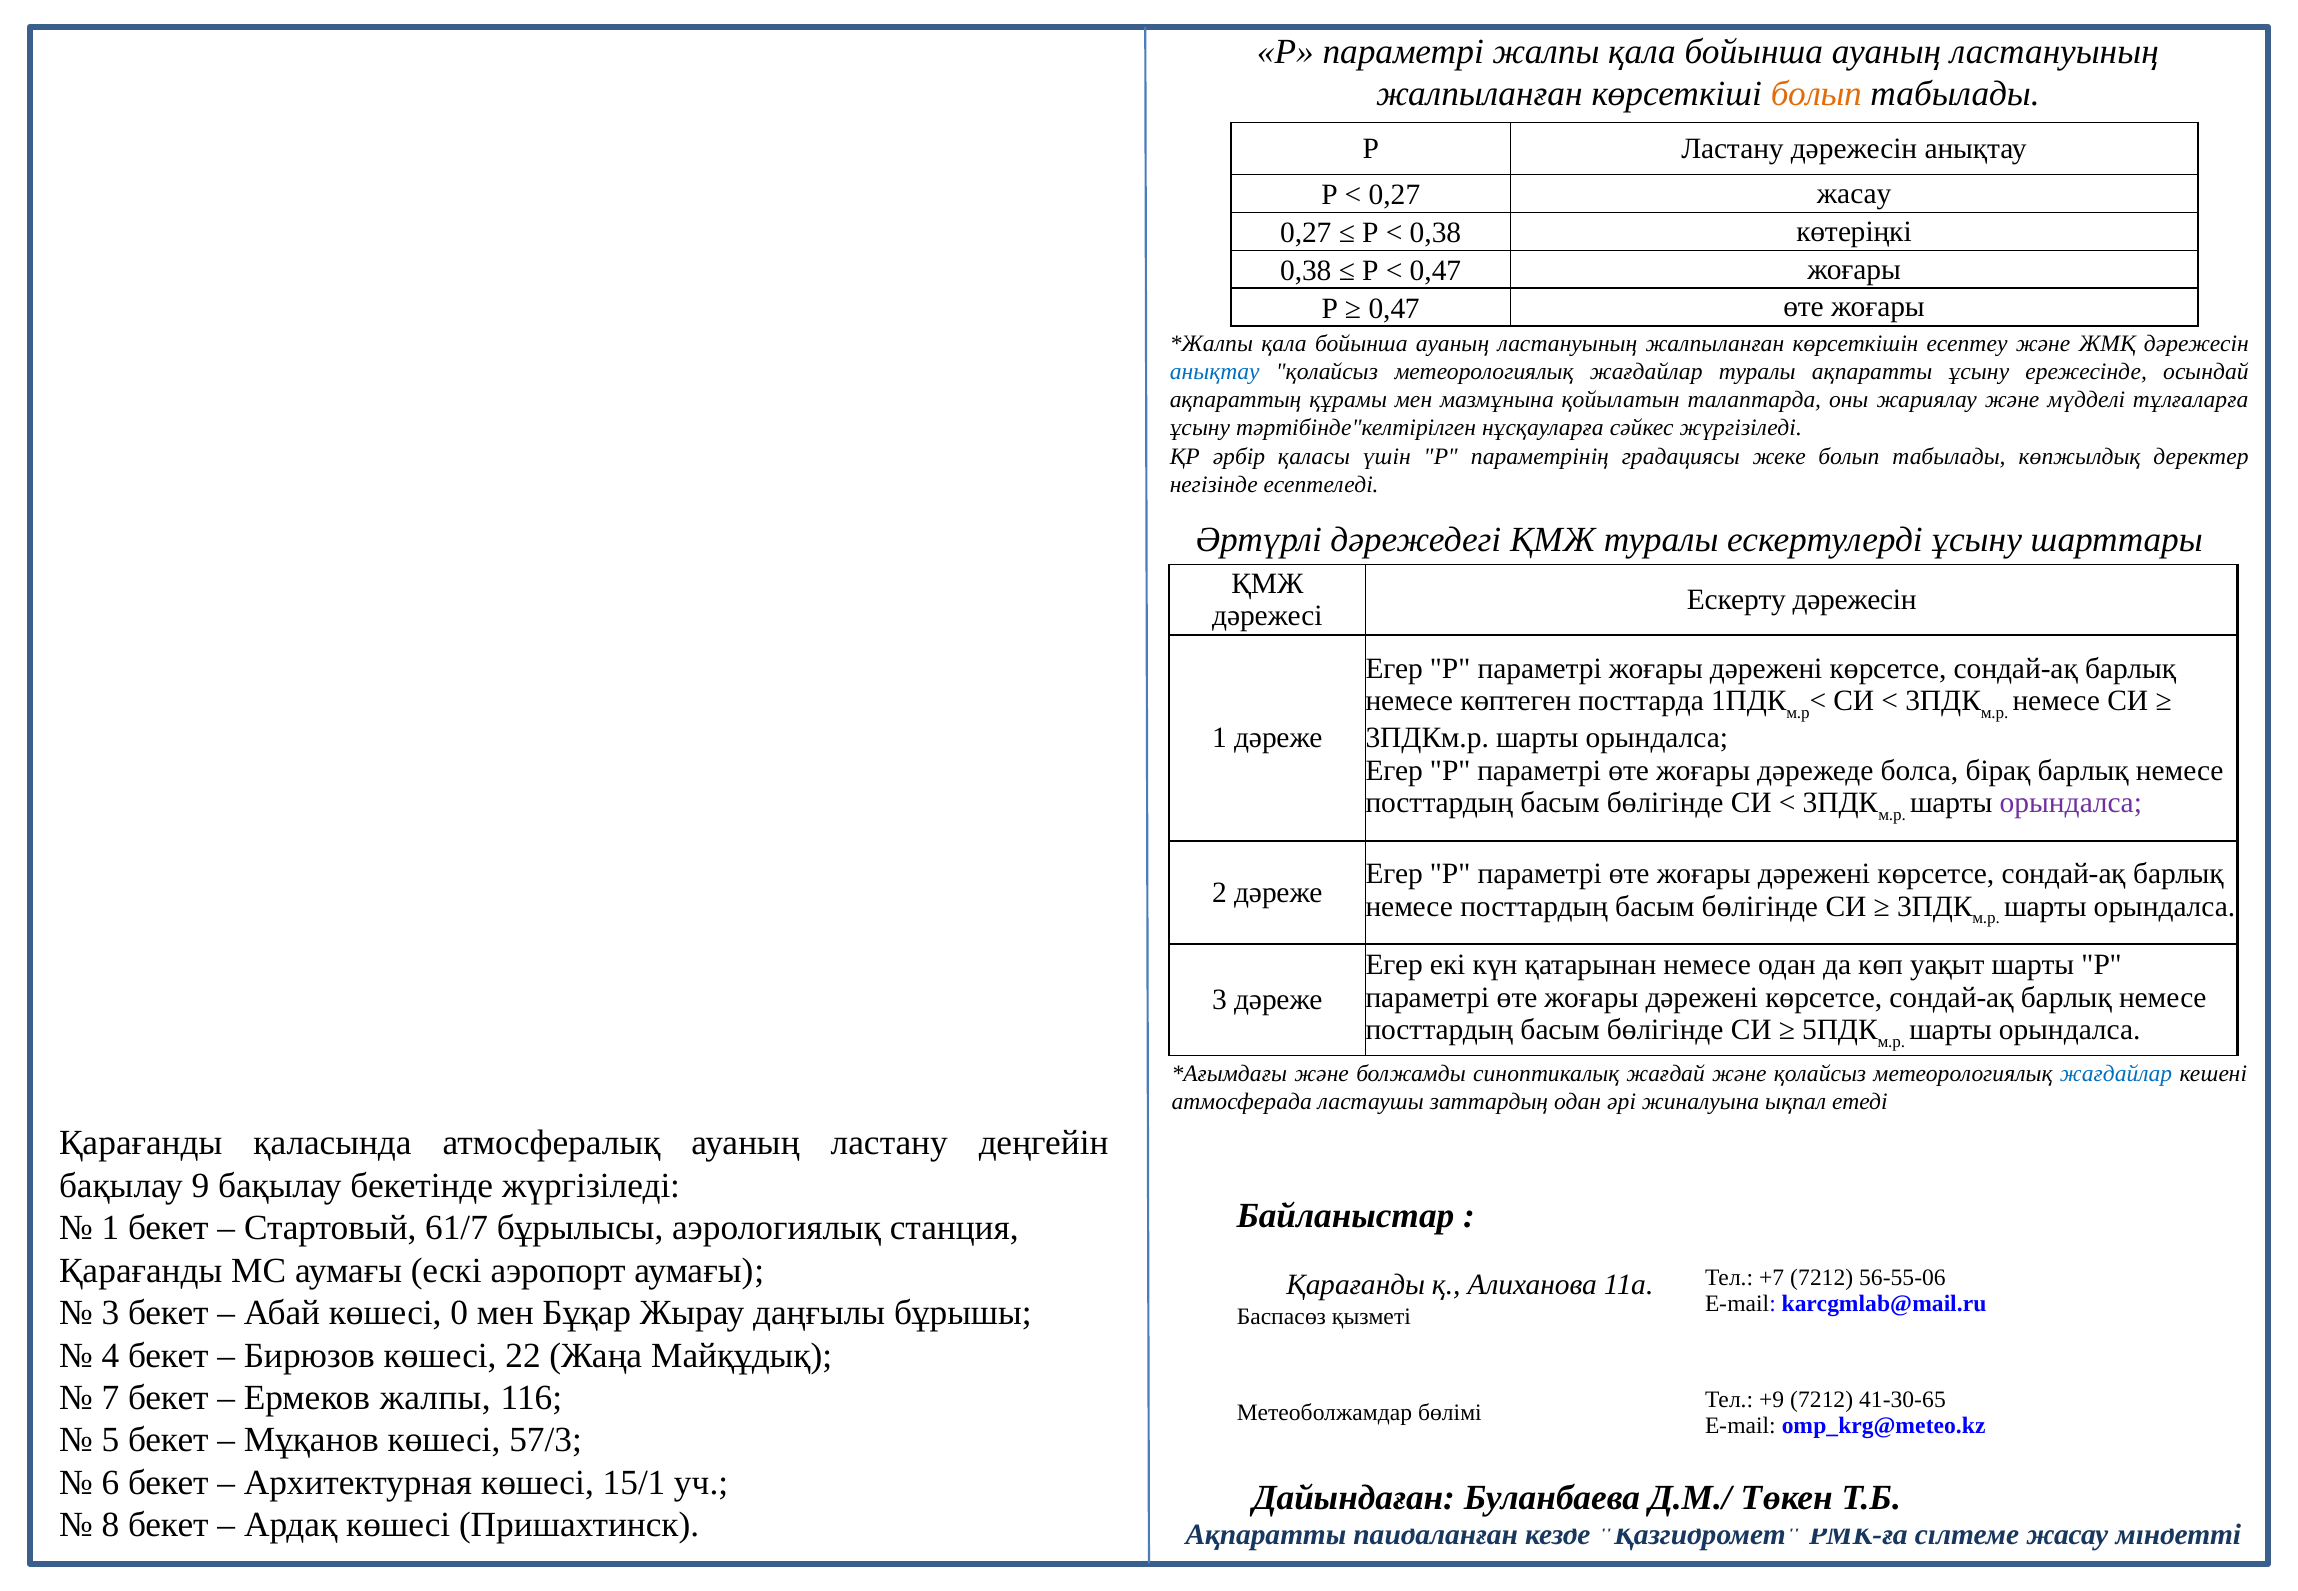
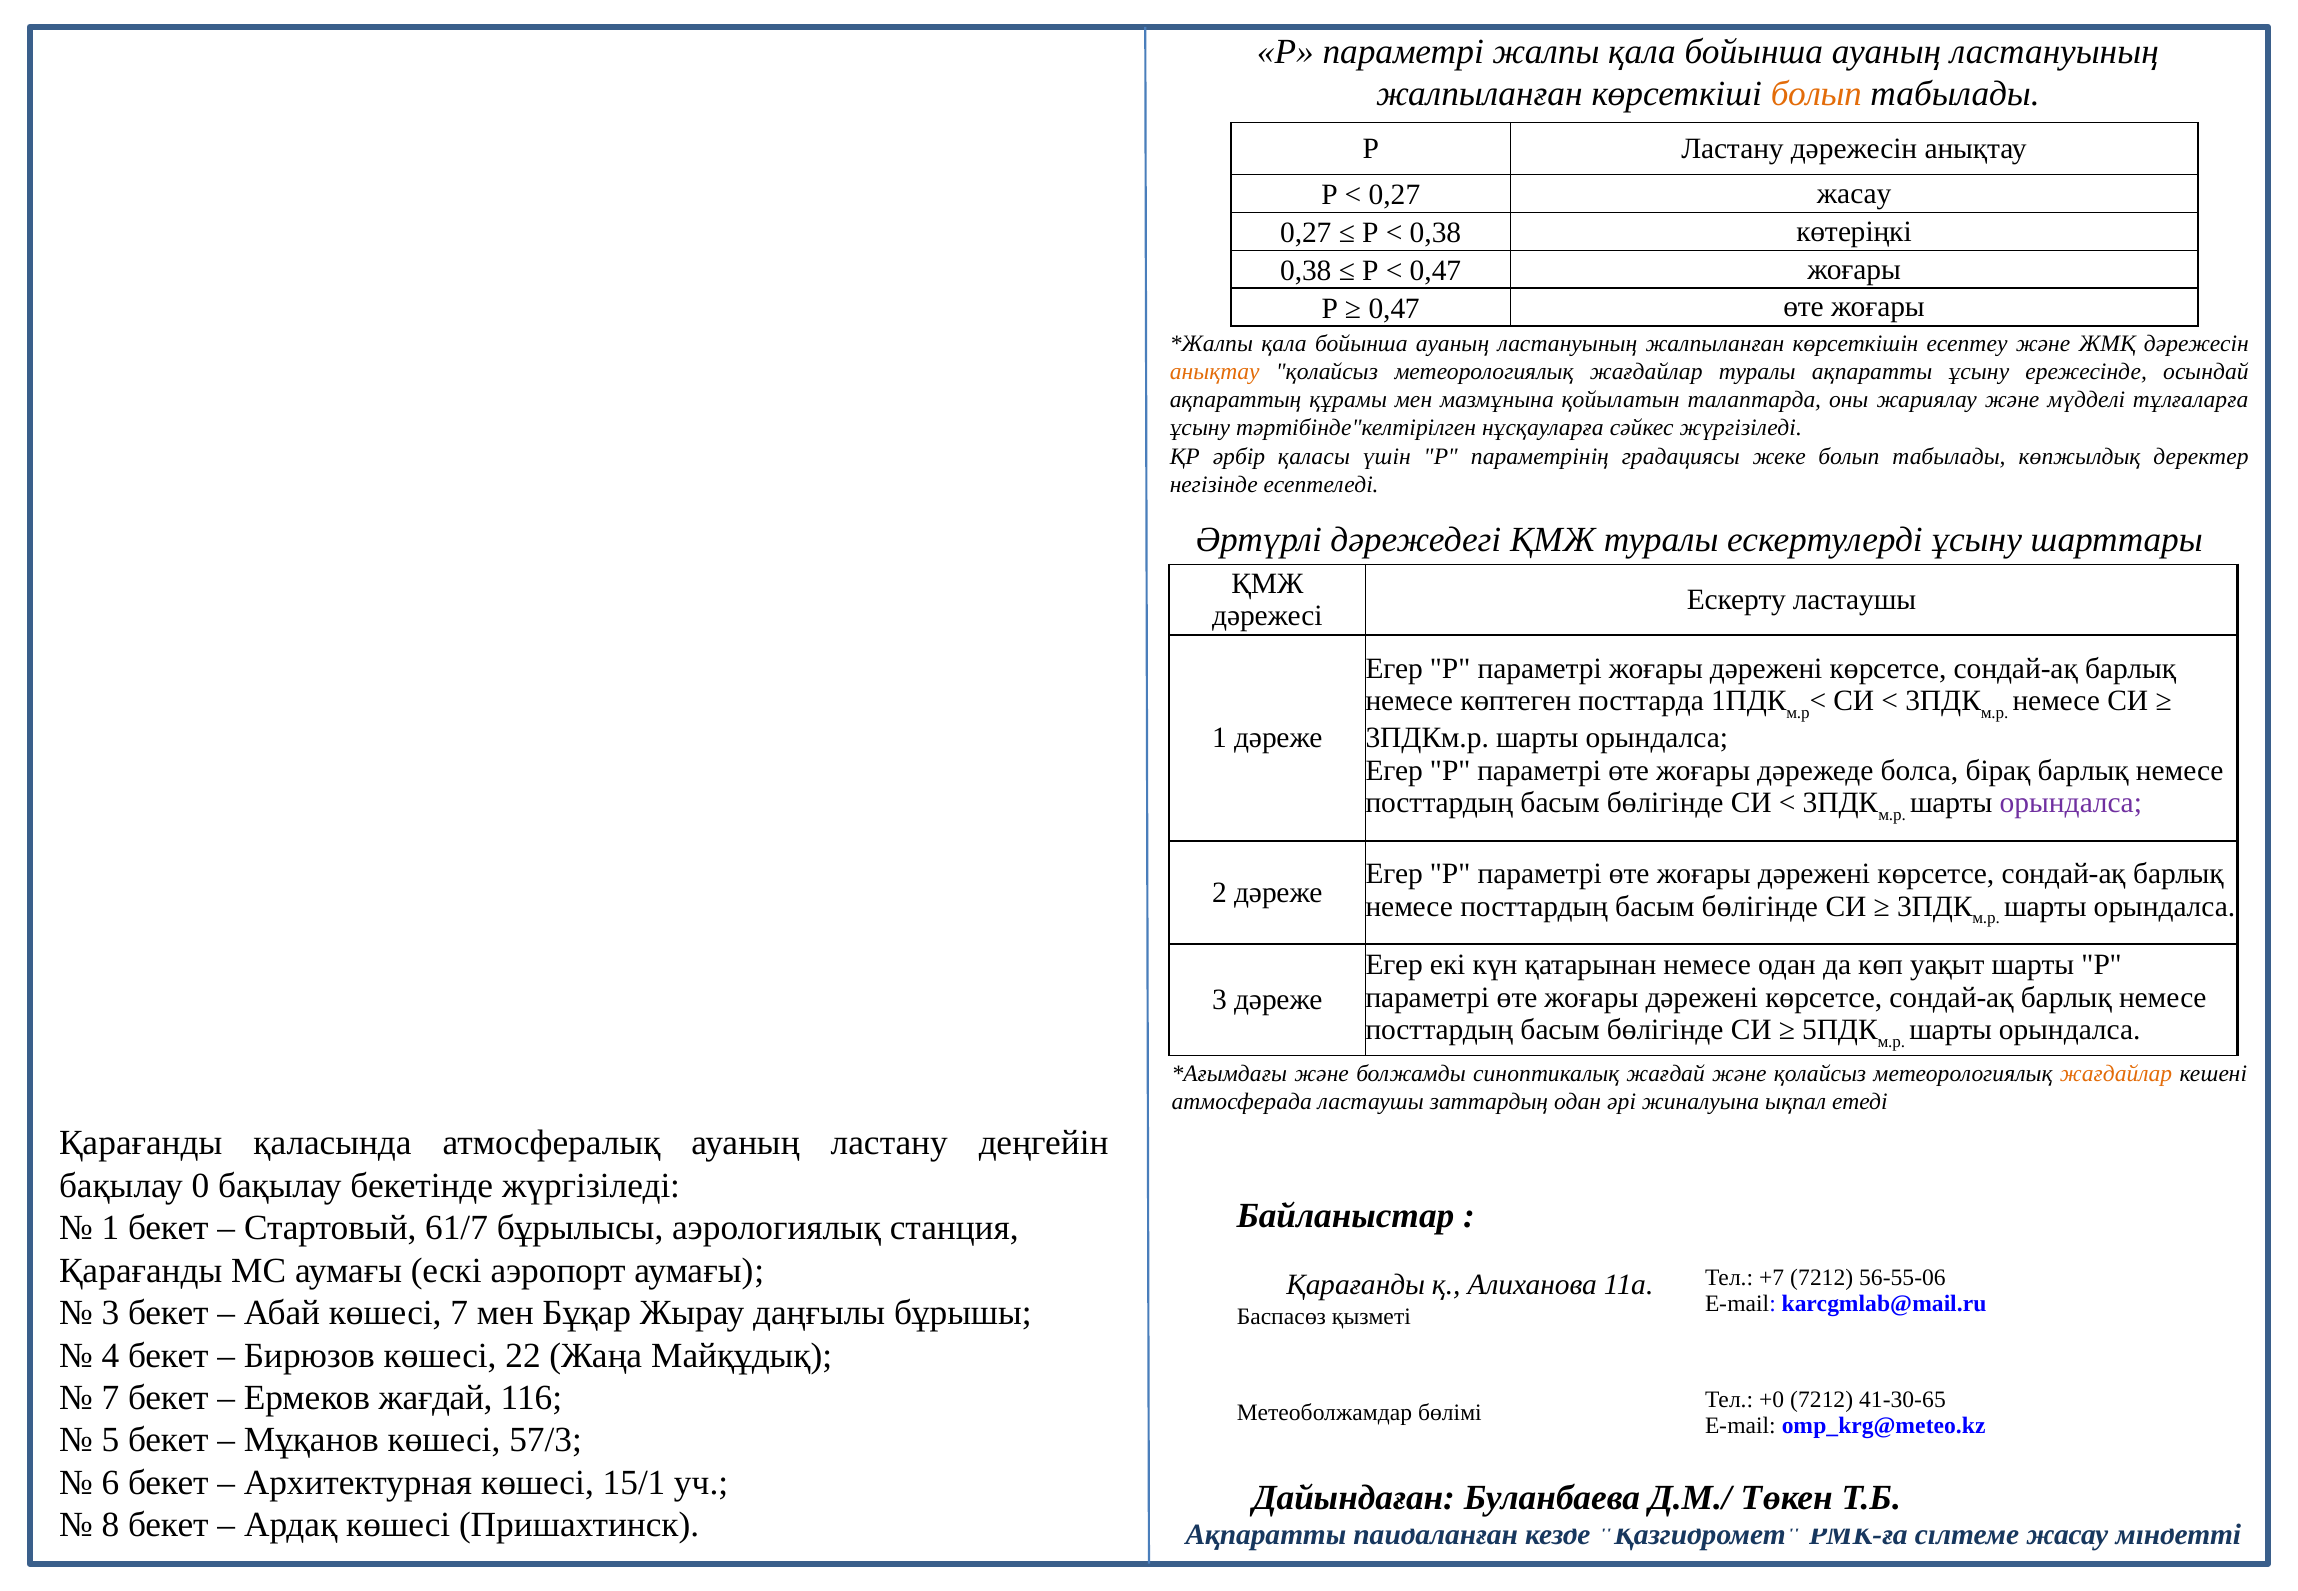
анықтау at (1215, 372) colour: blue -> orange
Ескерту дәрежесін: дәрежесін -> ластаушы
жағдайлар at (2116, 1074) colour: blue -> orange
9: 9 -> 0
көшесі 0: 0 -> 7
Ермеков жалпы: жалпы -> жағдай
+9: +9 -> +0
